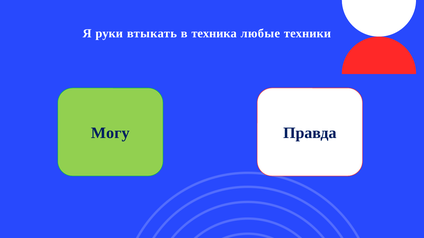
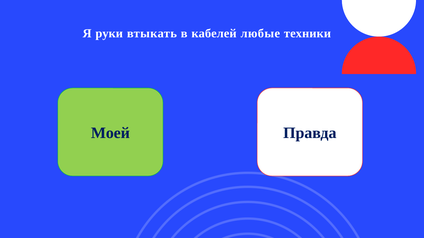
техника: техника -> кабелей
Могу: Могу -> Моей
